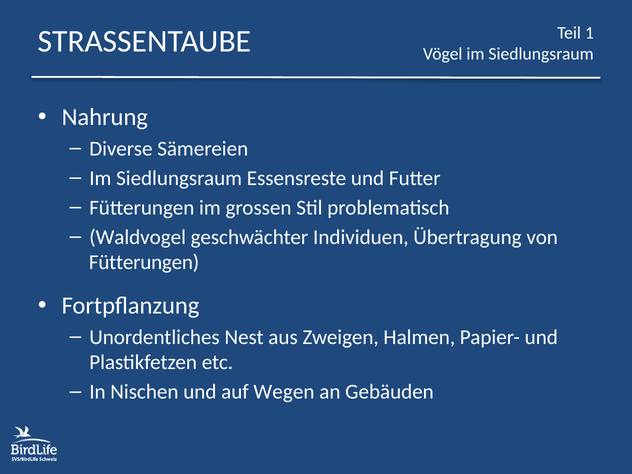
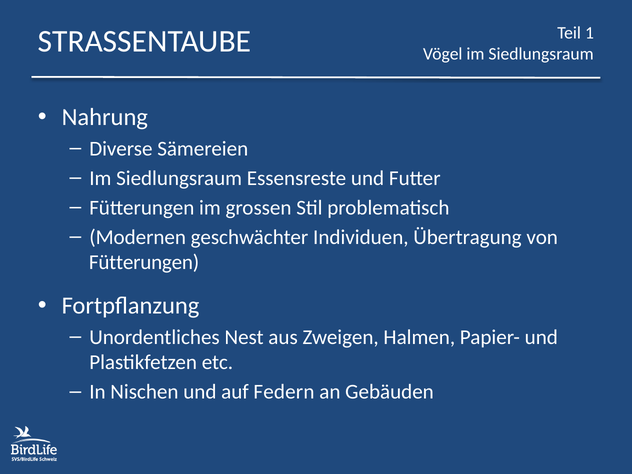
Waldvogel: Waldvogel -> Modernen
Wegen: Wegen -> Federn
